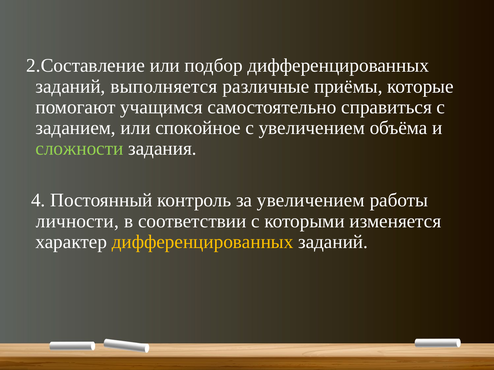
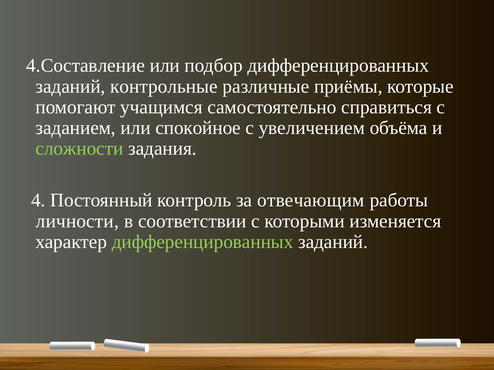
2.Составление: 2.Составление -> 4.Составление
выполняется: выполняется -> контрольные
за увеличением: увеличением -> отвечающим
дифференцированных at (203, 242) colour: yellow -> light green
